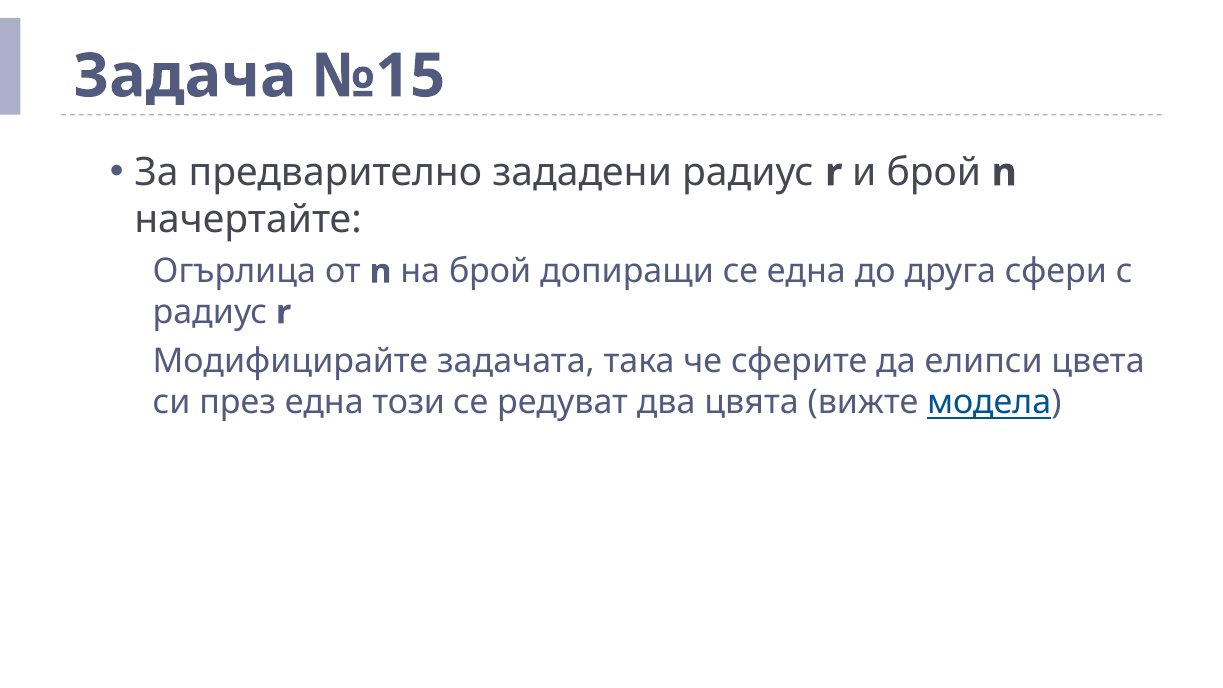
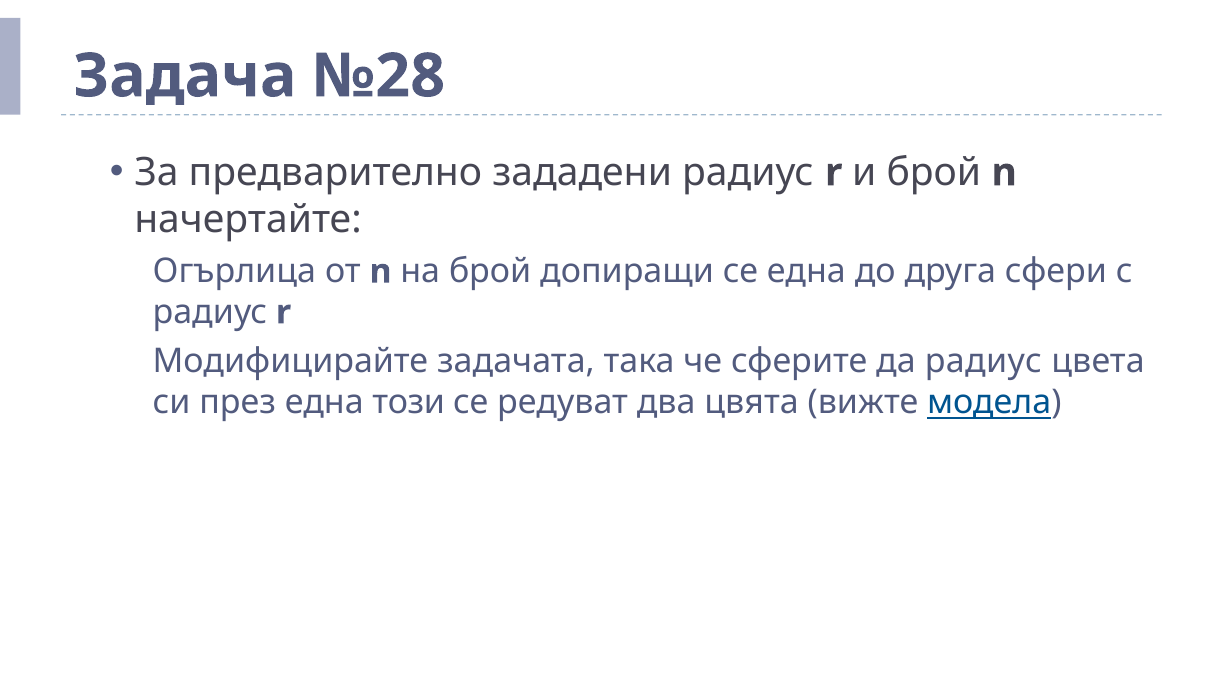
№15: №15 -> №28
да елипси: елипси -> радиус
